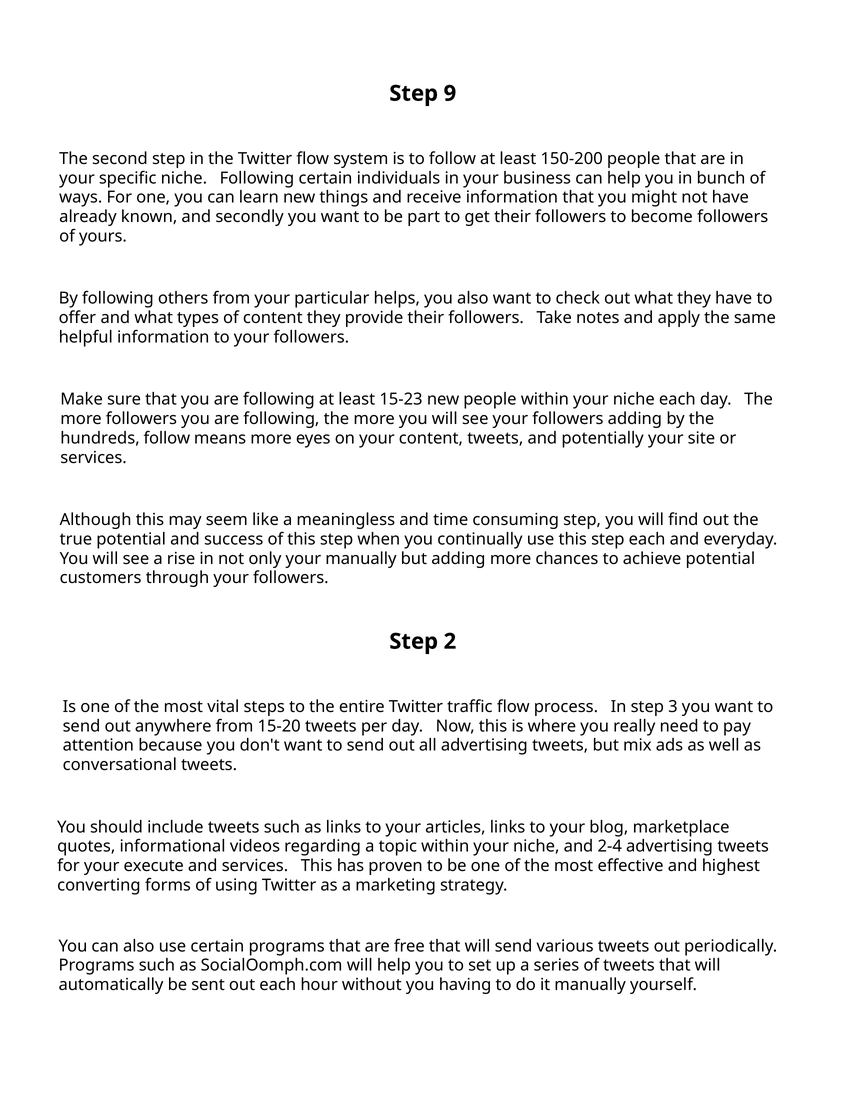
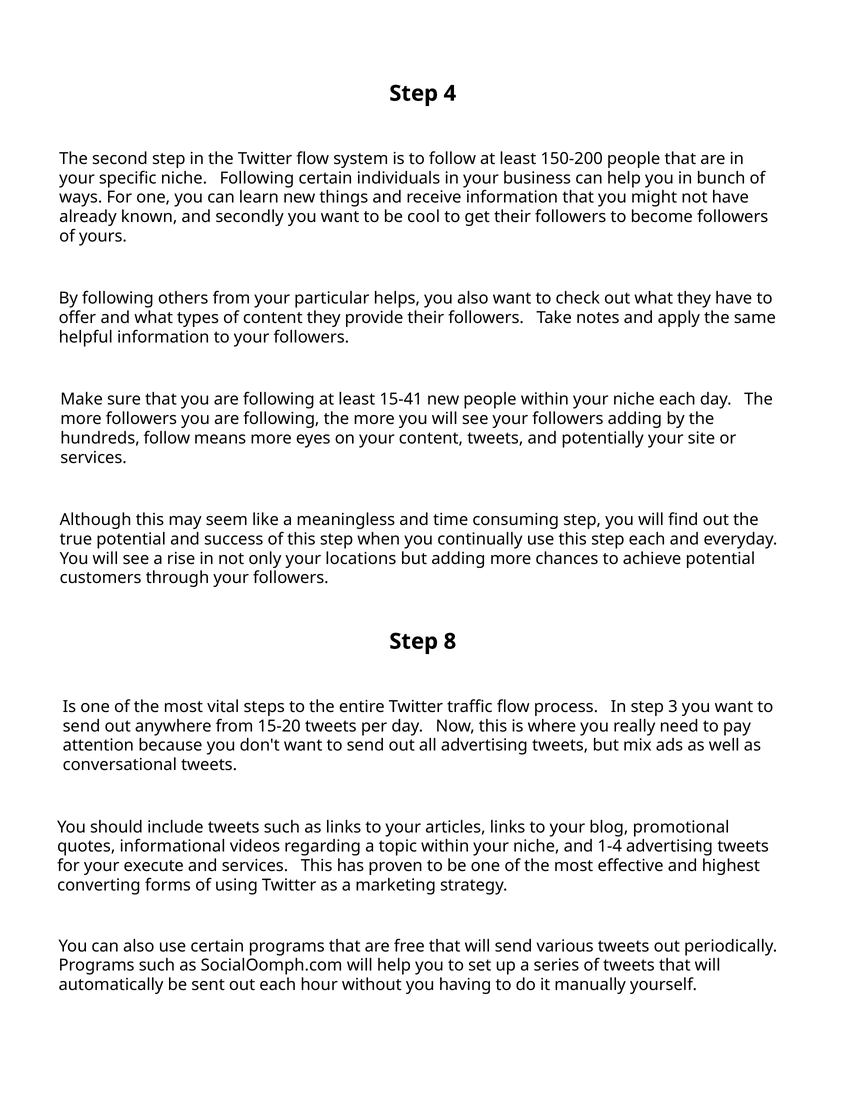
9: 9 -> 4
part: part -> cool
15-23: 15-23 -> 15-41
your manually: manually -> locations
2: 2 -> 8
marketplace: marketplace -> promotional
2-4: 2-4 -> 1-4
